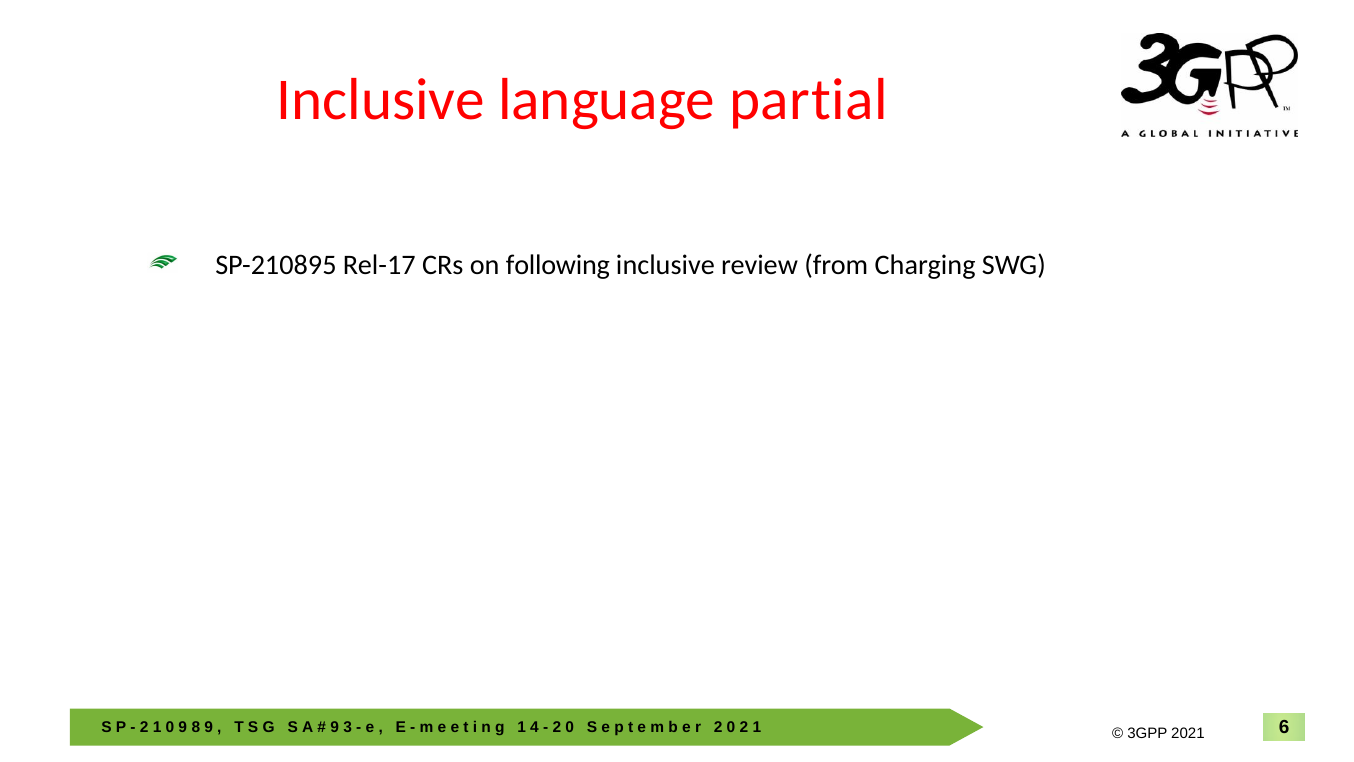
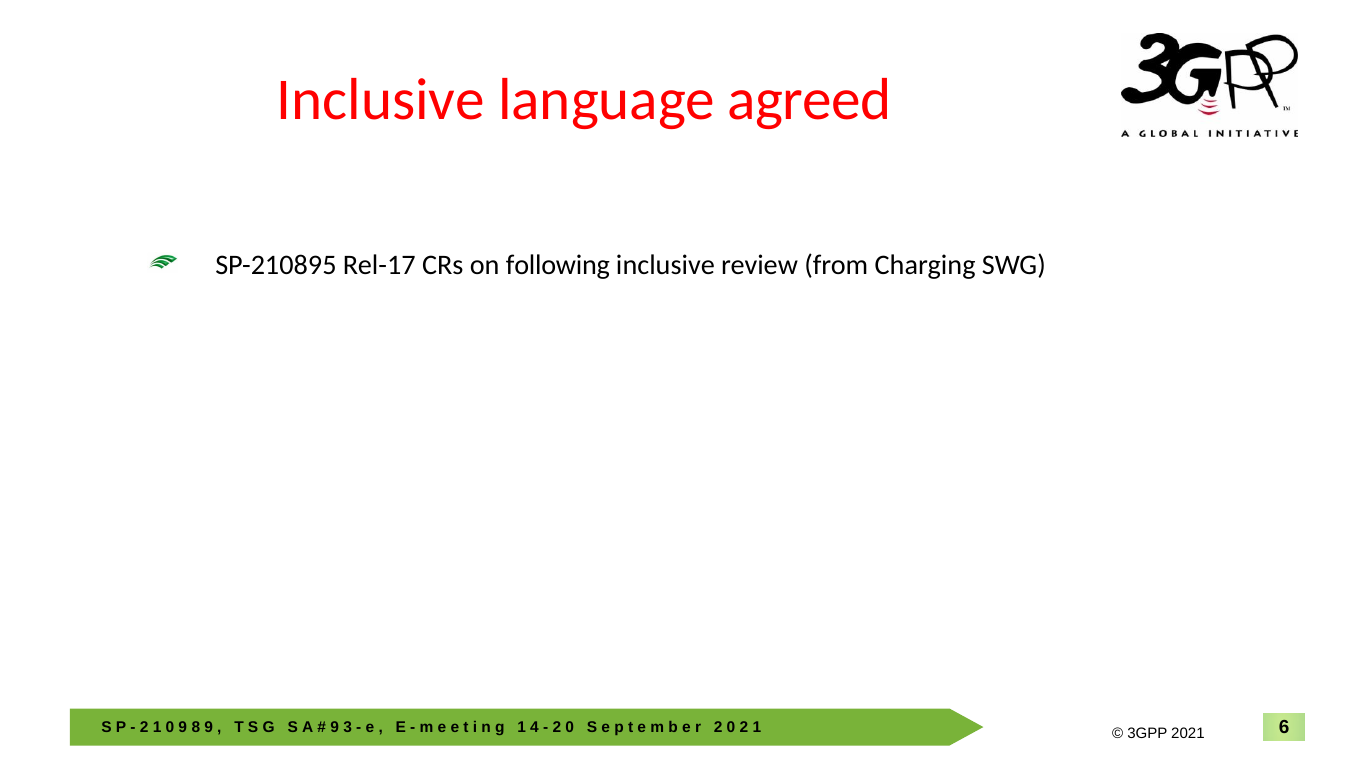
partial: partial -> agreed
